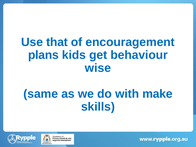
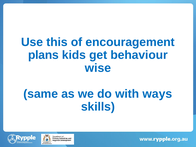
that: that -> this
make: make -> ways
